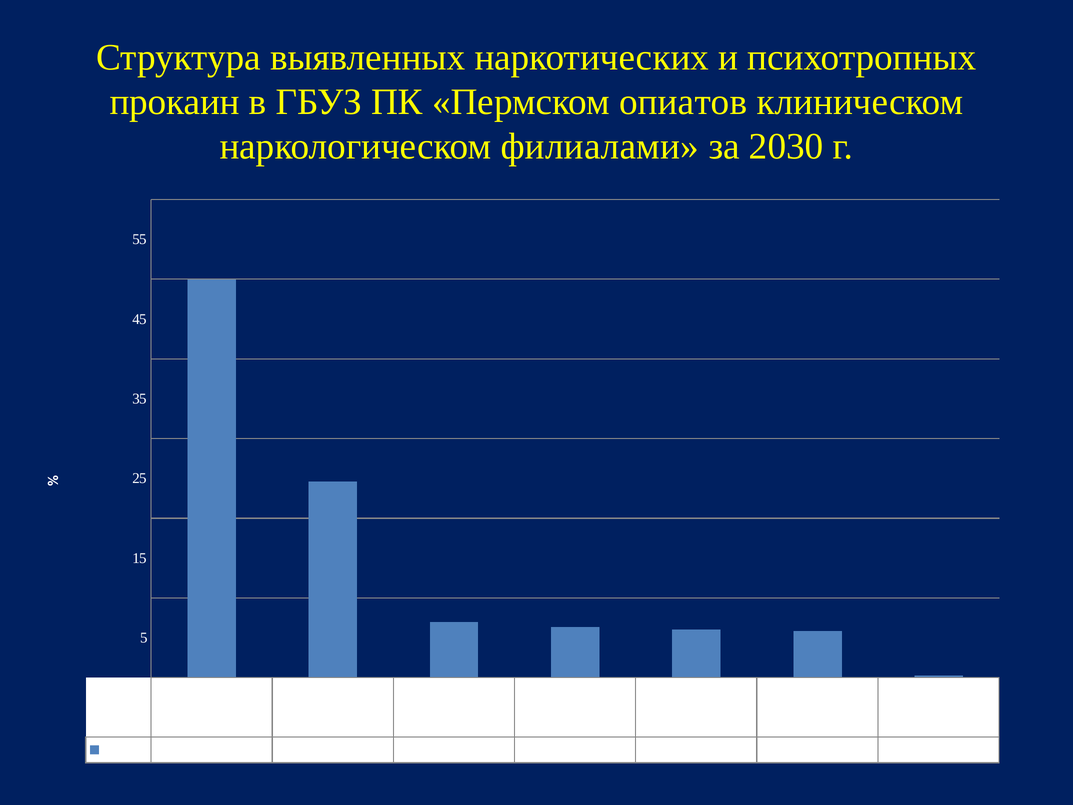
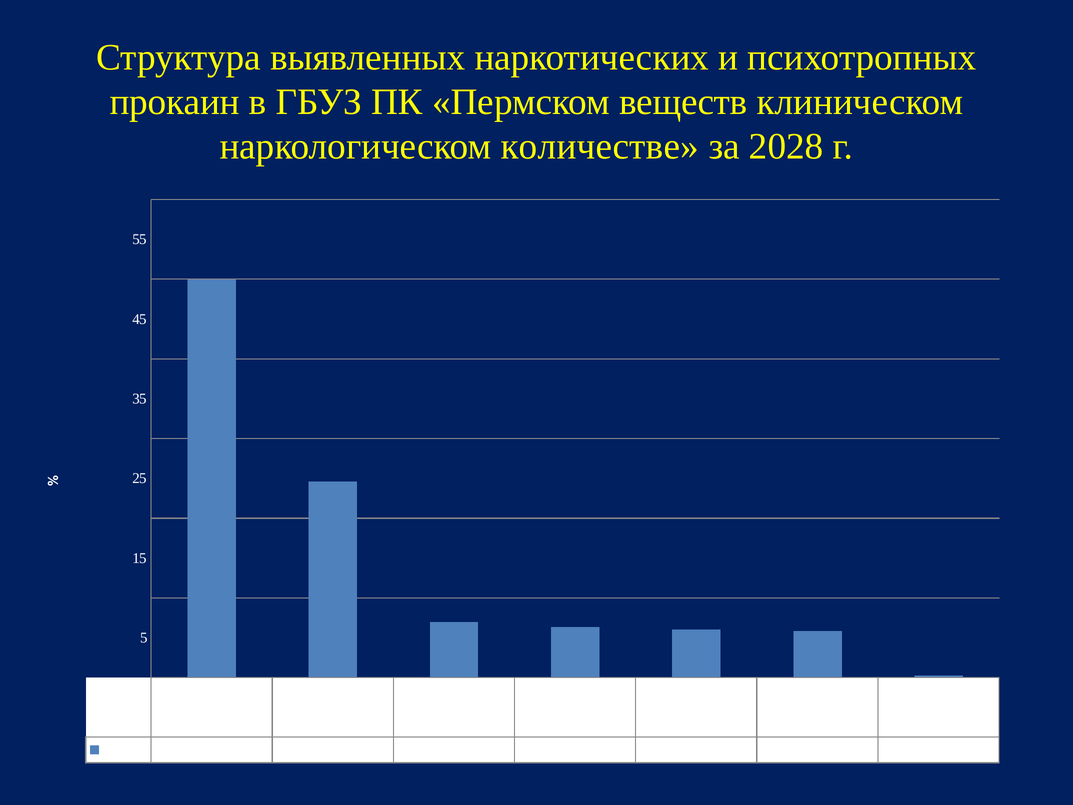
опиатов: опиатов -> веществ
филиалами: филиалами -> количестве
2030: 2030 -> 2028
